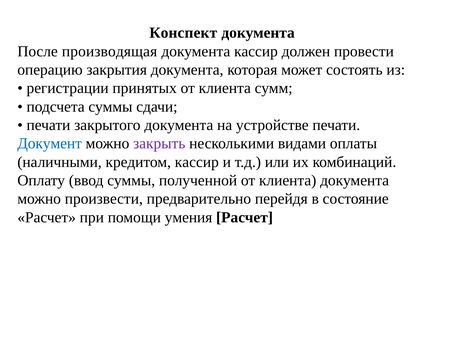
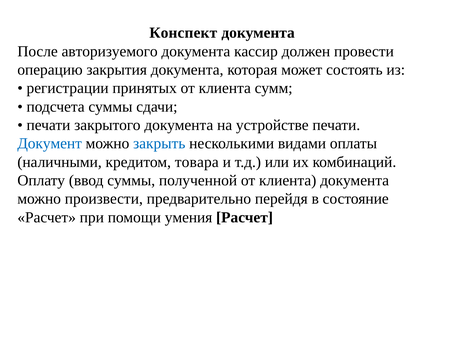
производящая: производящая -> авторизуемого
закрыть colour: purple -> blue
кредитом кассир: кассир -> товара
